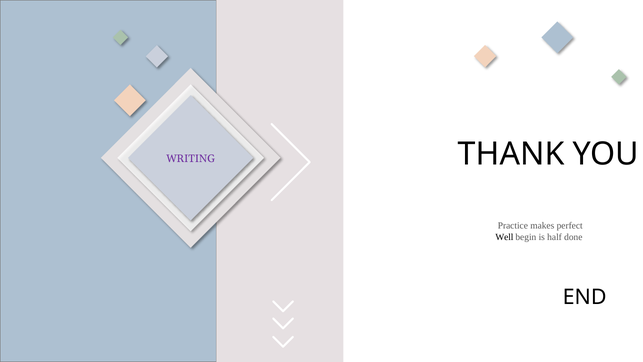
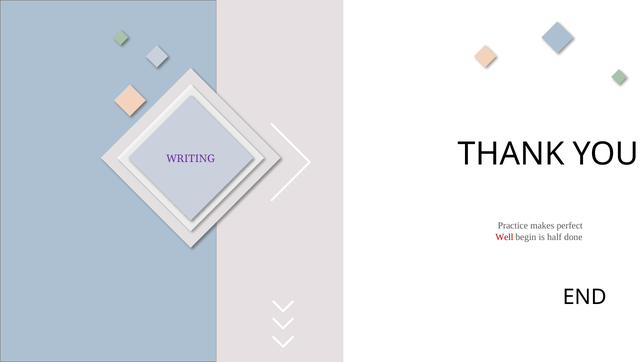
Well colour: black -> red
